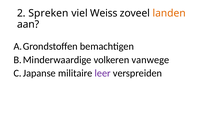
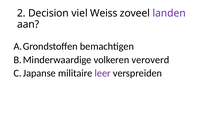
Spreken: Spreken -> Decision
landen colour: orange -> purple
vanwege: vanwege -> veroverd
